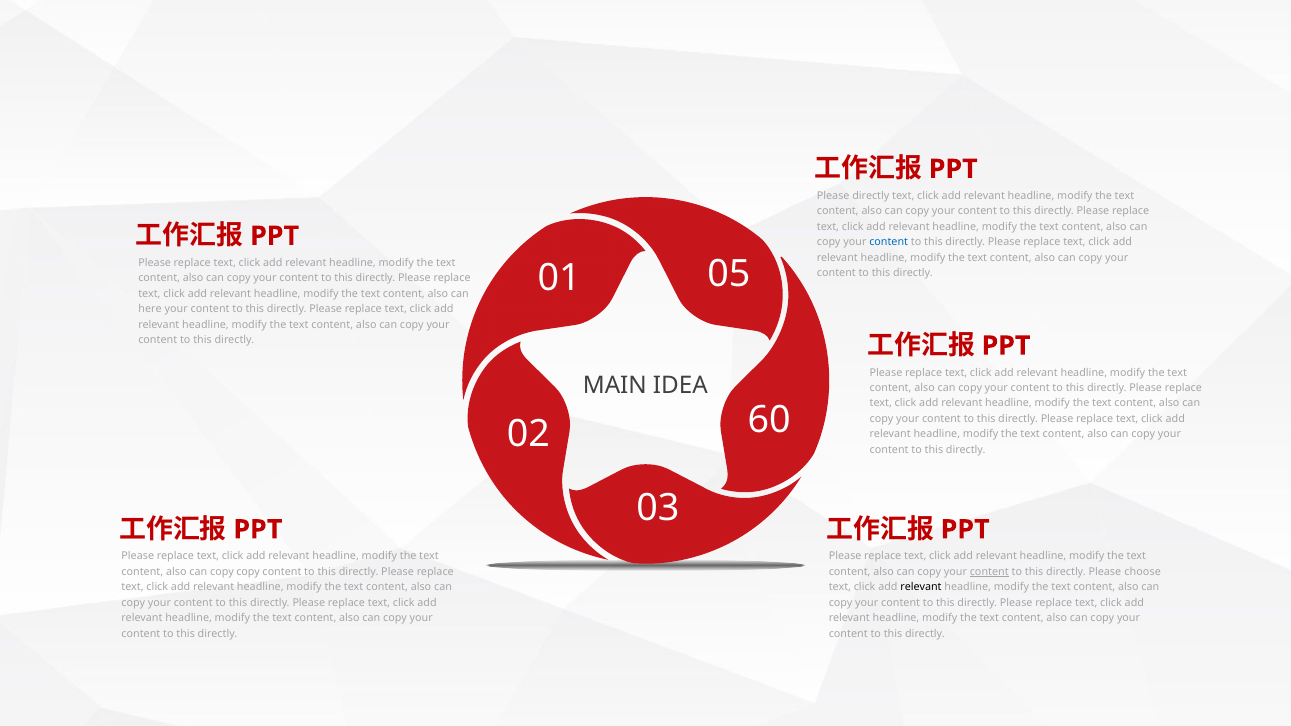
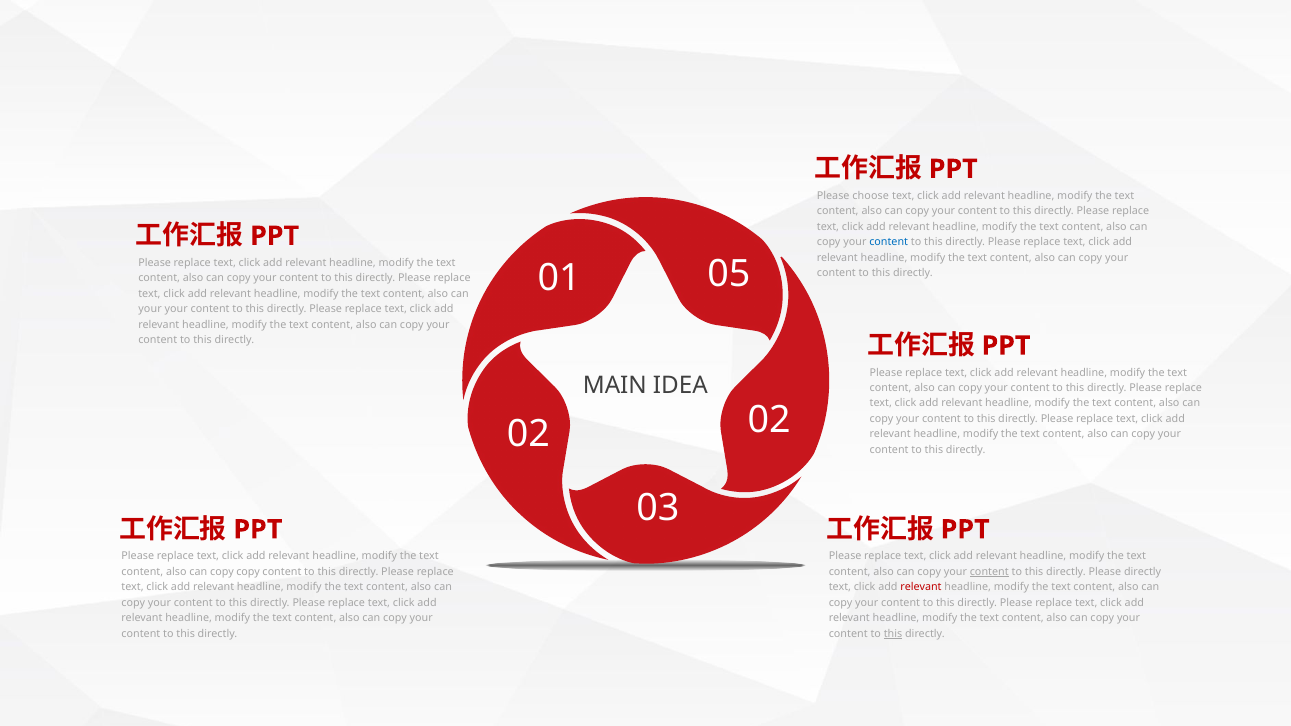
Please directly: directly -> choose
here at (150, 309): here -> your
02 60: 60 -> 02
Please choose: choose -> directly
relevant at (921, 587) colour: black -> red
this at (893, 634) underline: none -> present
